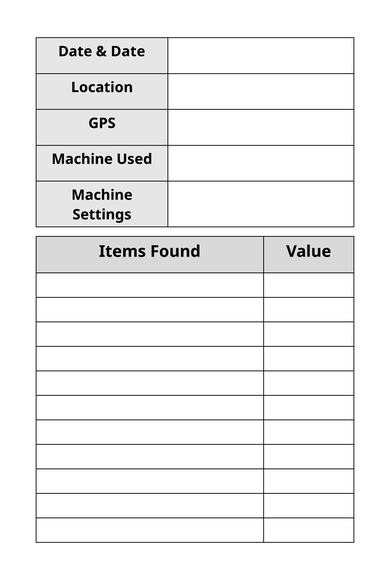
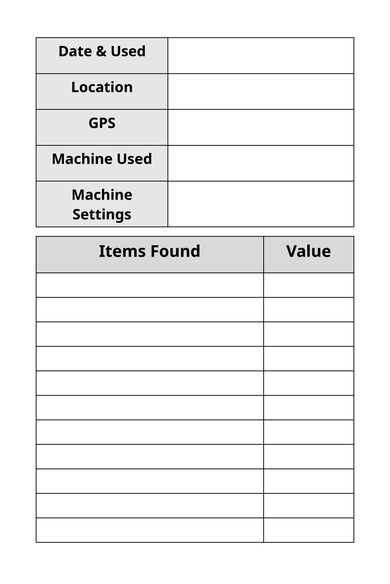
Date at (128, 52): Date -> Used
